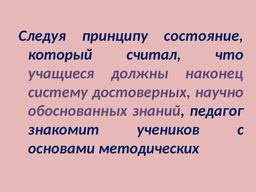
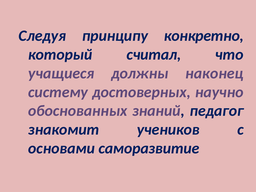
состояние: состояние -> конкретно
методических: методических -> саморазвитие
